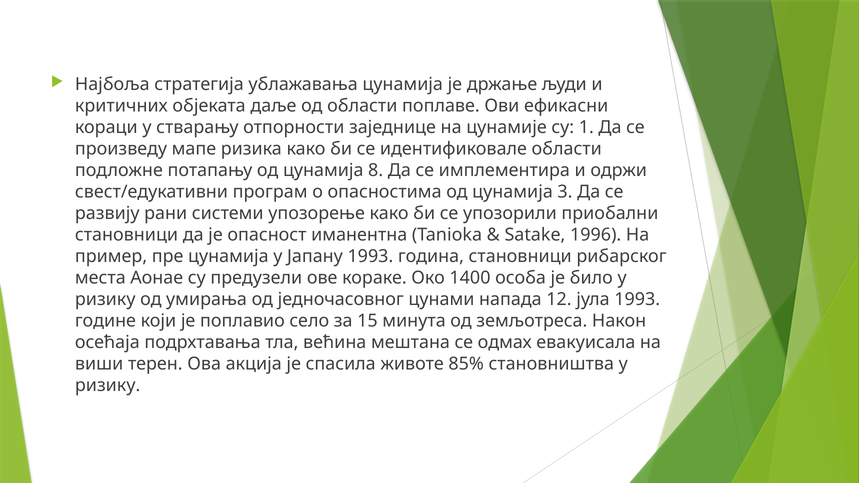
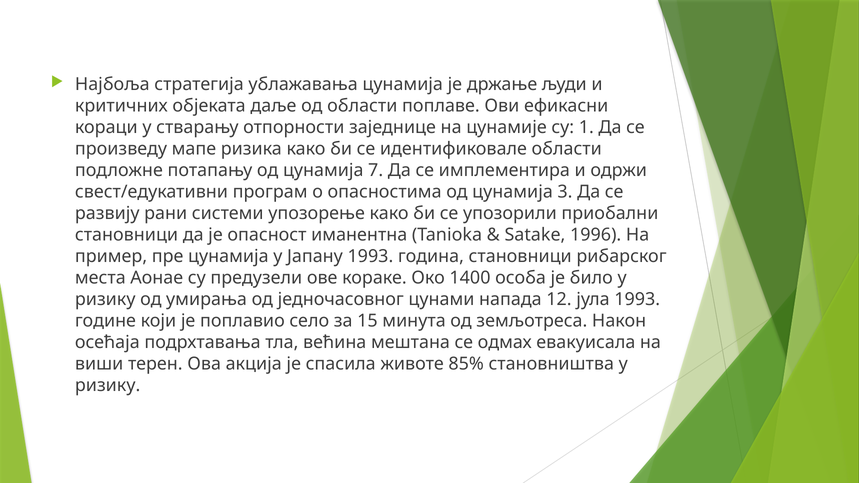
8: 8 -> 7
